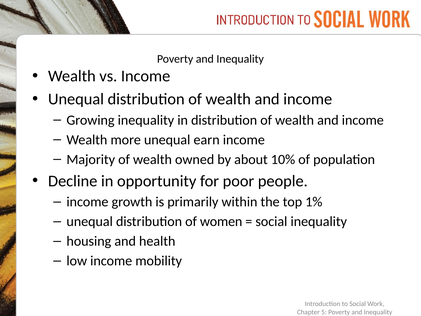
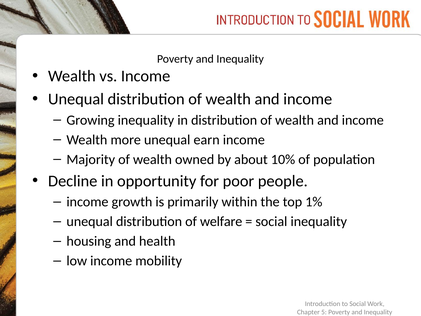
women: women -> welfare
